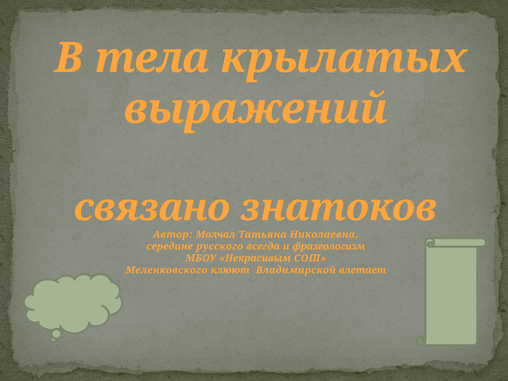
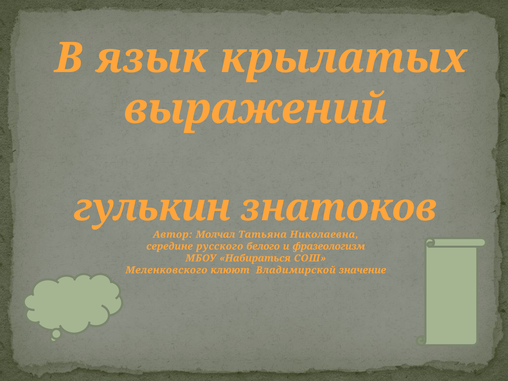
тела: тела -> язык
связано: связано -> гулькин
всегда: всегда -> белого
Некрасивым: Некрасивым -> Набираться
влетает: влетает -> значение
